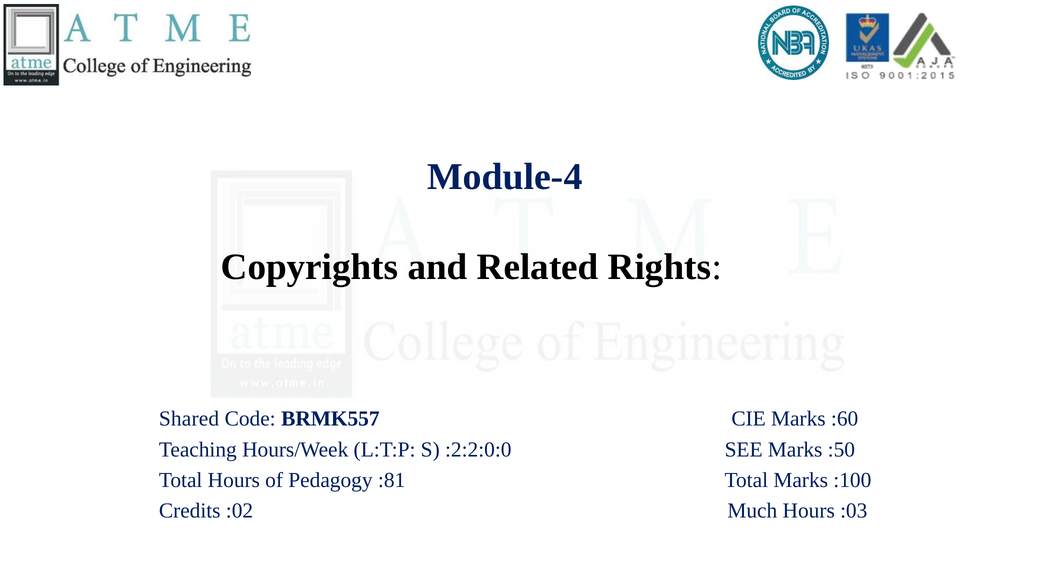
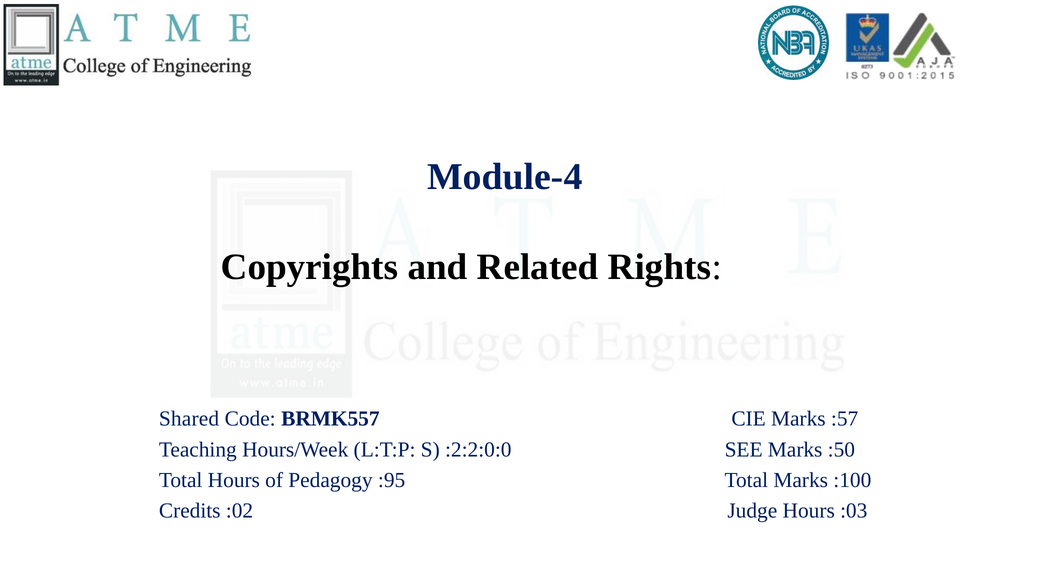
:60: :60 -> :57
:81: :81 -> :95
Much: Much -> Judge
